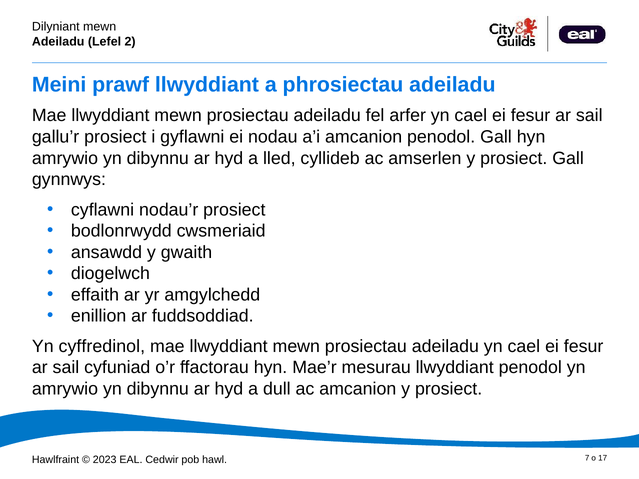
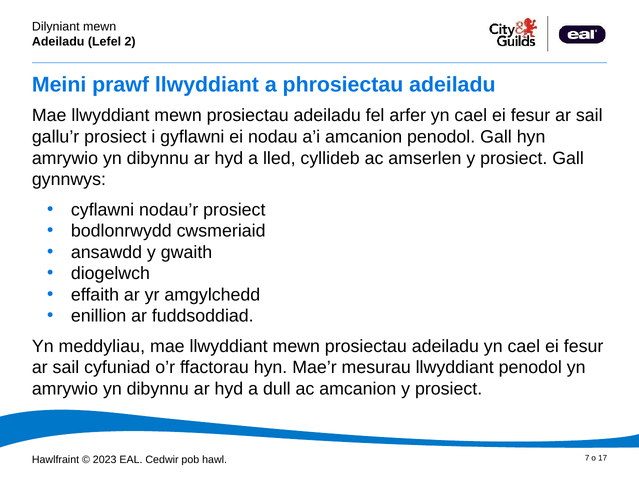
cyffredinol: cyffredinol -> meddyliau
